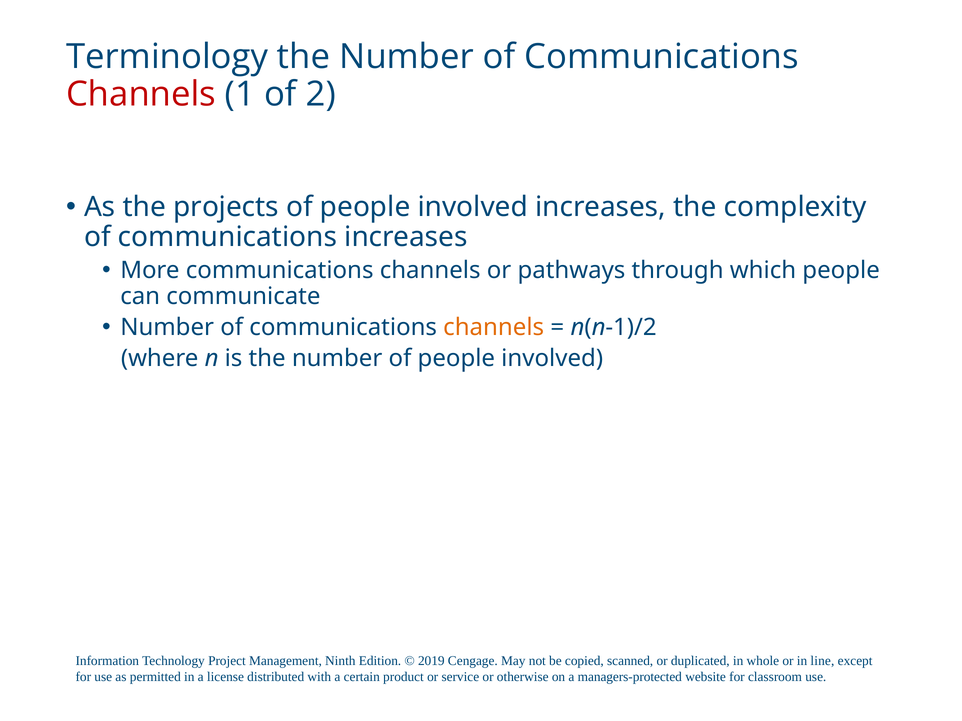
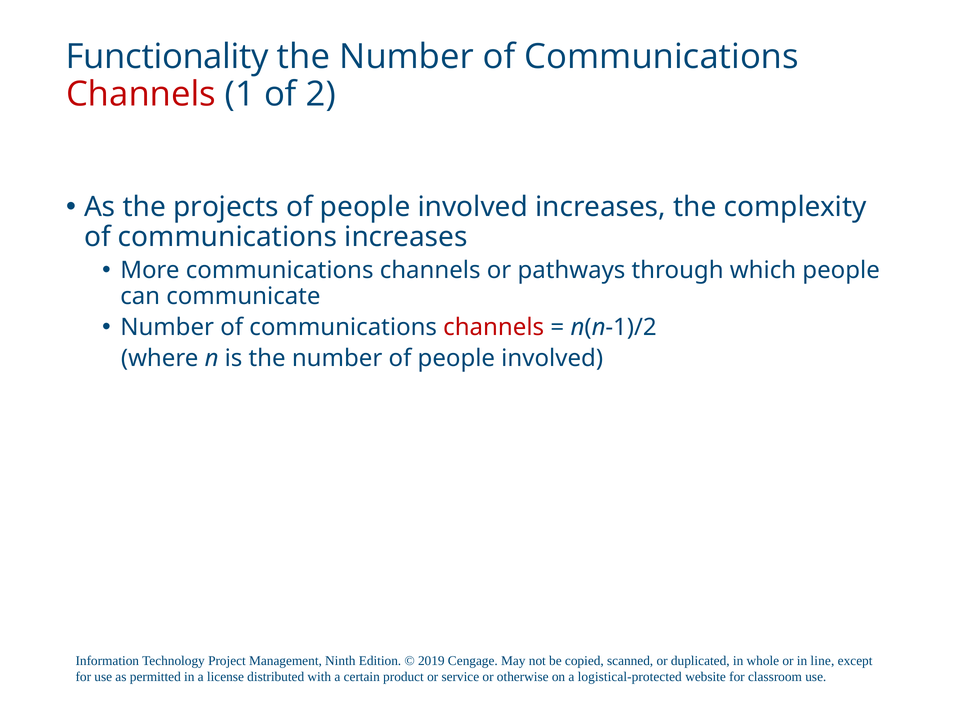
Terminology: Terminology -> Functionality
channels at (494, 327) colour: orange -> red
managers-protected: managers-protected -> logistical-protected
